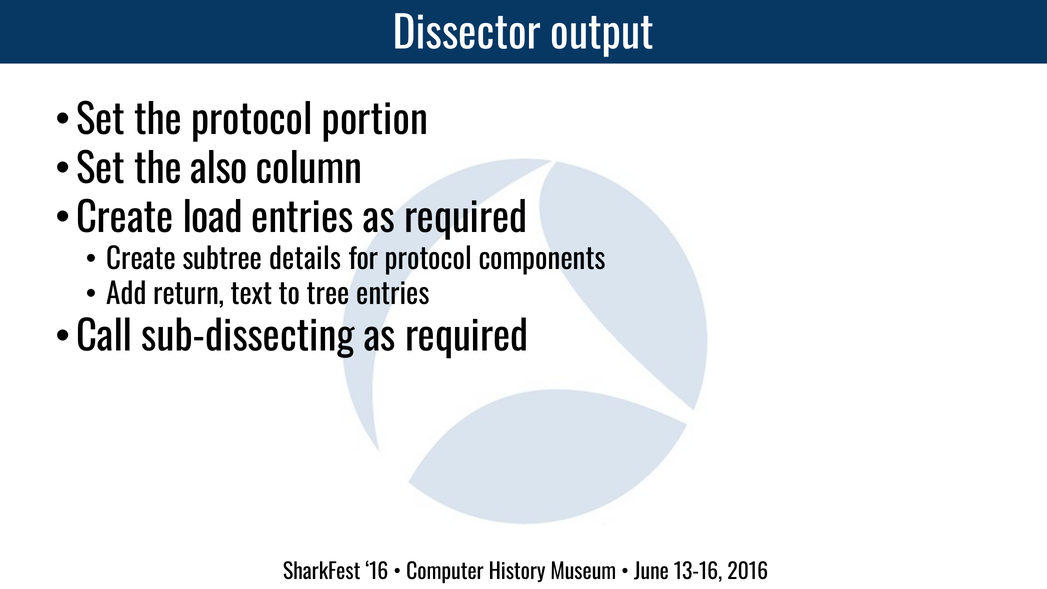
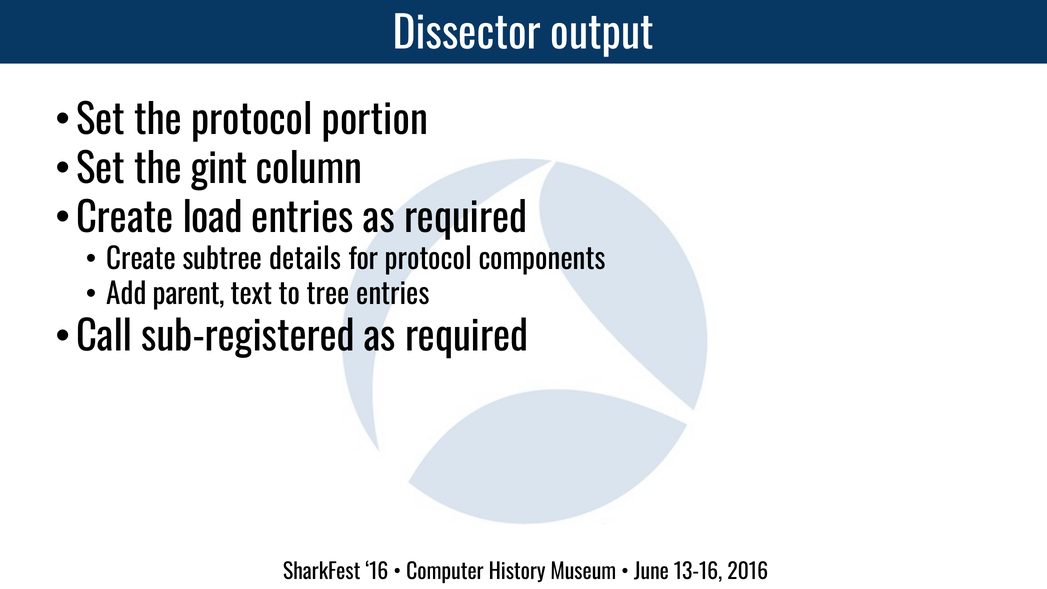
also: also -> gint
return: return -> parent
sub-dissecting: sub-dissecting -> sub-registered
